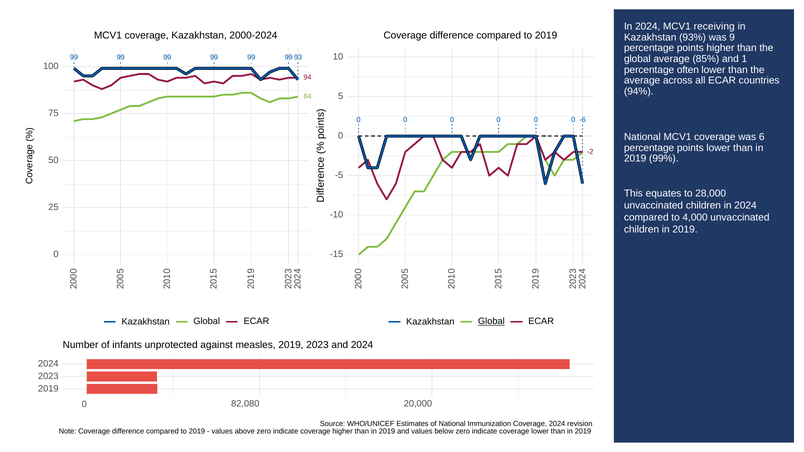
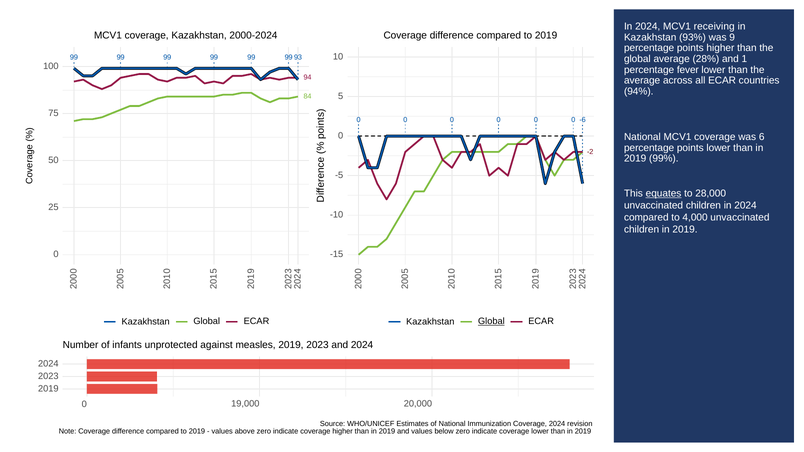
85%: 85% -> 28%
often: often -> fever
equates underline: none -> present
82,080: 82,080 -> 19,000
